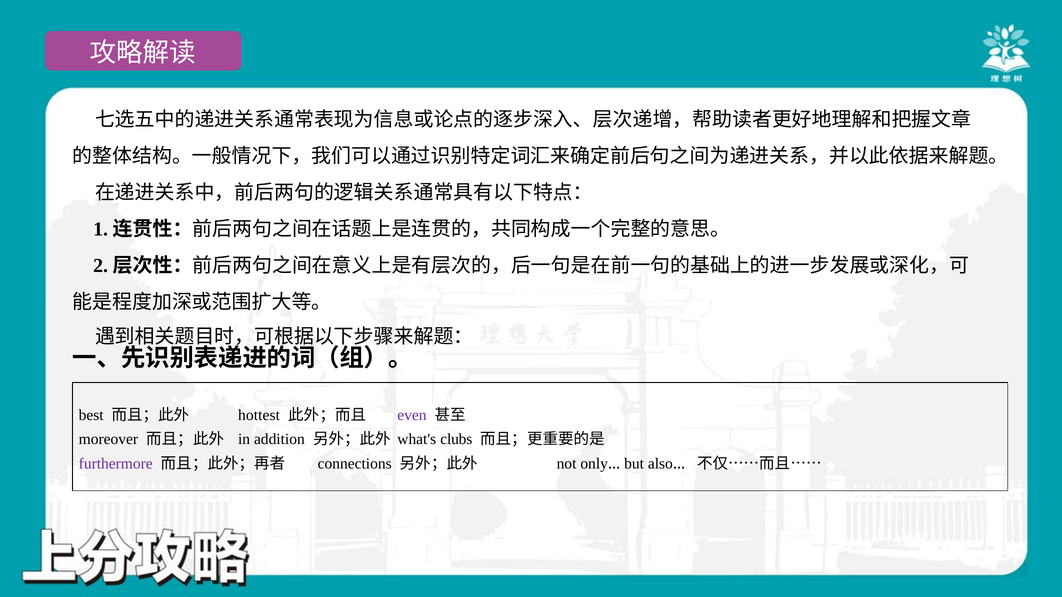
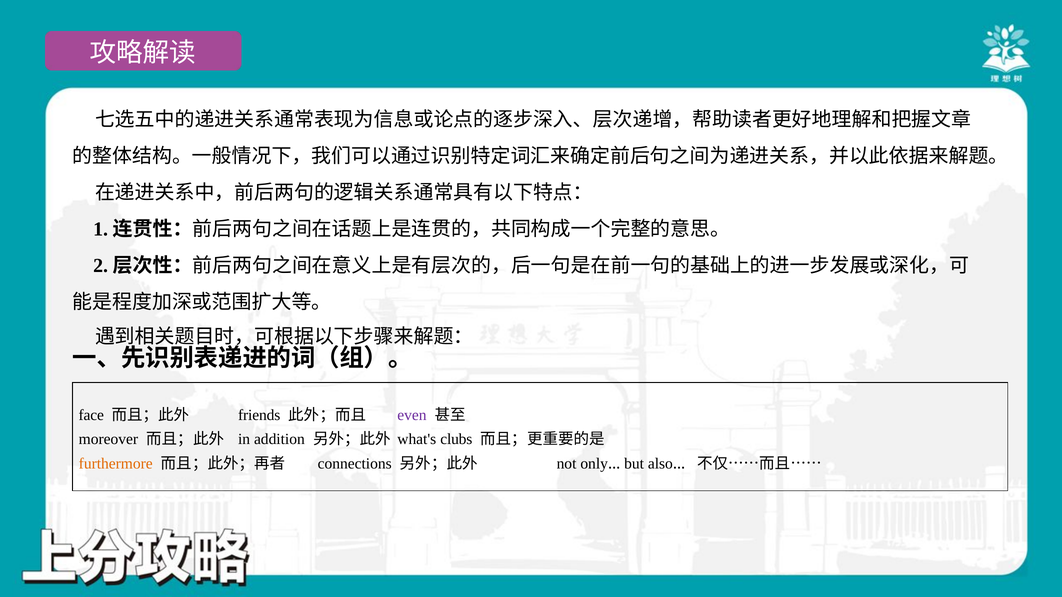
best: best -> face
hottest: hottest -> friends
furthermore colour: purple -> orange
